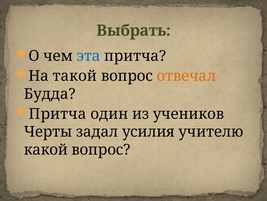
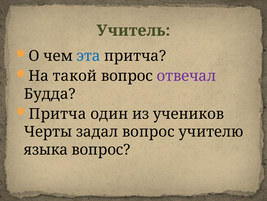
Выбрать: Выбрать -> Учитель
отвечал colour: orange -> purple
задал усилия: усилия -> вопрос
какой: какой -> языка
